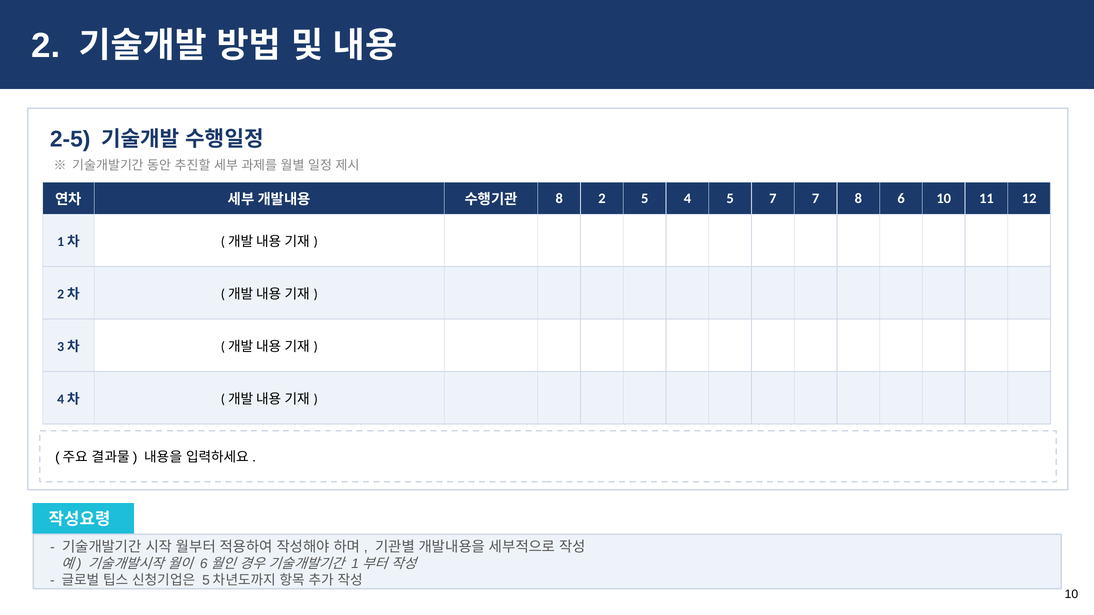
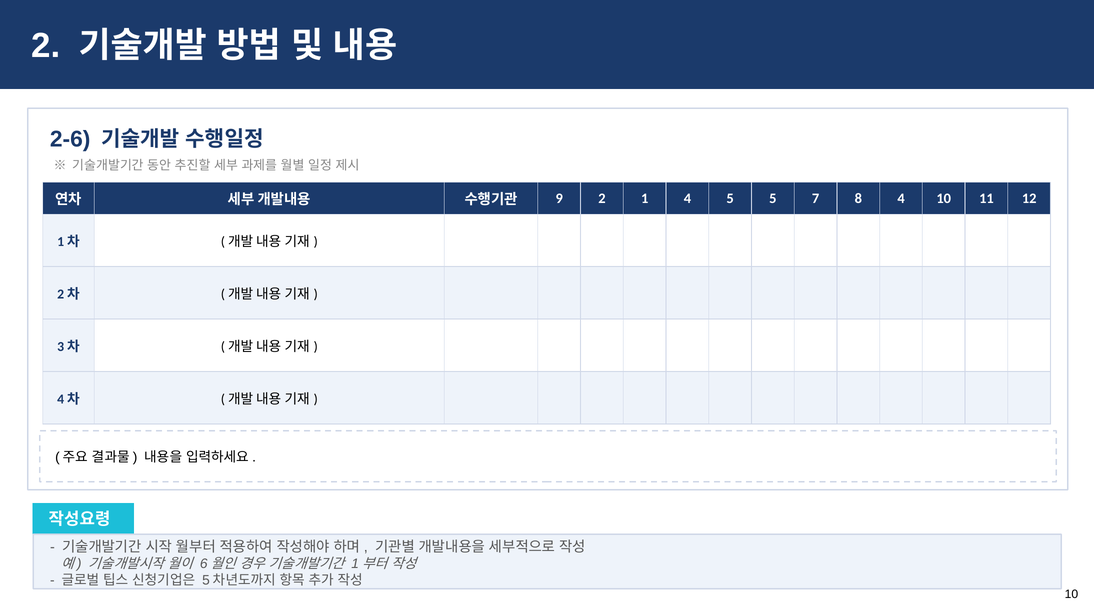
2-5: 2-5 -> 2-6
8 at (559, 198): 8 -> 9
2 5: 5 -> 1
5 7: 7 -> 5
8 6: 6 -> 4
